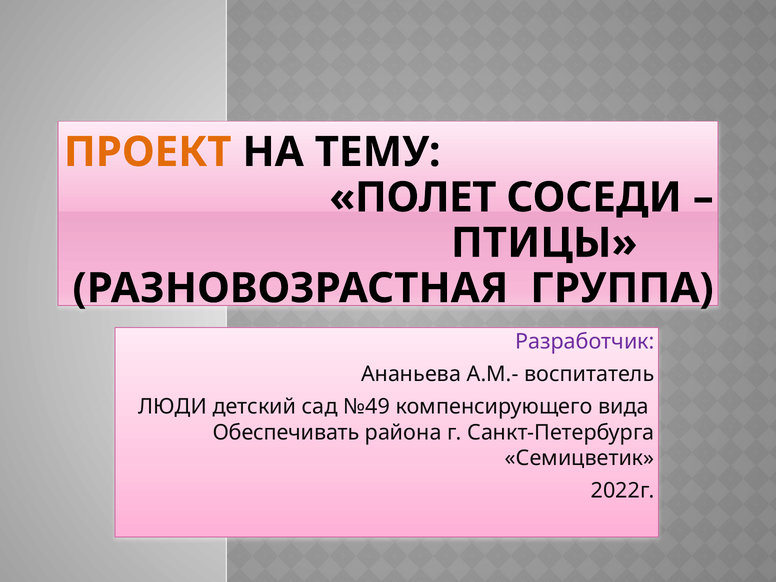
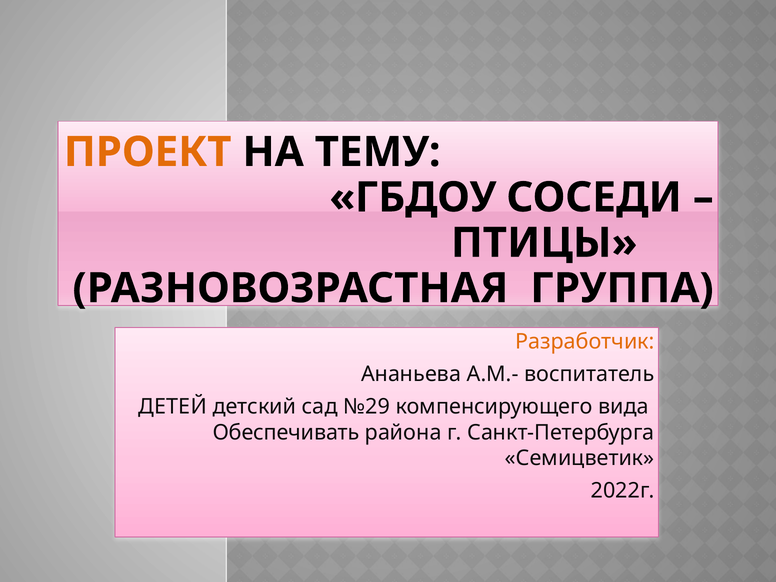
ПОЛЕТ: ПОЛЕТ -> ГБДОУ
Разработчик colour: purple -> orange
ЛЮДИ: ЛЮДИ -> ДЕТЕЙ
№49: №49 -> №29
